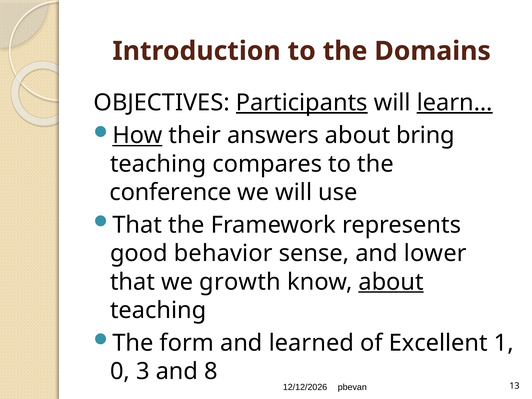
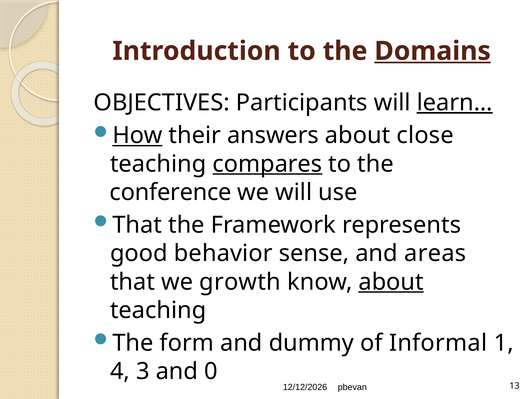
Domains underline: none -> present
Participants underline: present -> none
bring: bring -> close
compares underline: none -> present
lower: lower -> areas
learned: learned -> dummy
Excellent: Excellent -> Informal
0: 0 -> 4
8: 8 -> 0
